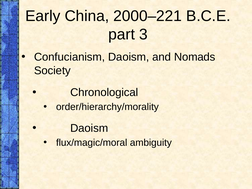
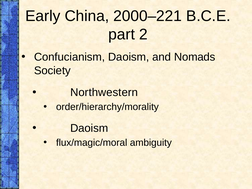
3: 3 -> 2
Chronological: Chronological -> Northwestern
